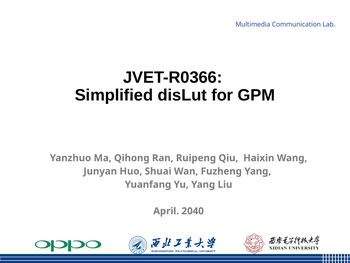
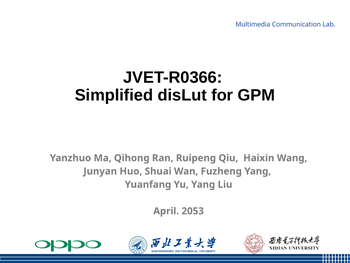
2040: 2040 -> 2053
